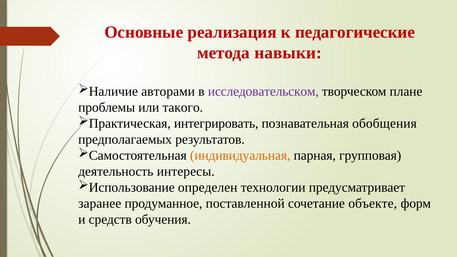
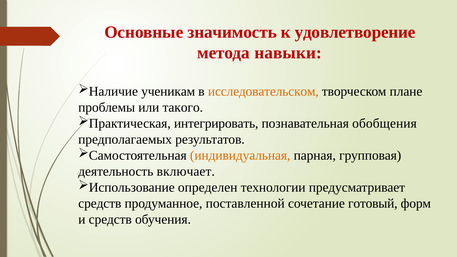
реализация: реализация -> значимость
педагогические: педагогические -> удовлетворение
авторами: авторами -> ученикам
исследовательском colour: purple -> orange
интересы: интересы -> включает
заранее at (100, 203): заранее -> средств
объекте: объекте -> готовый
